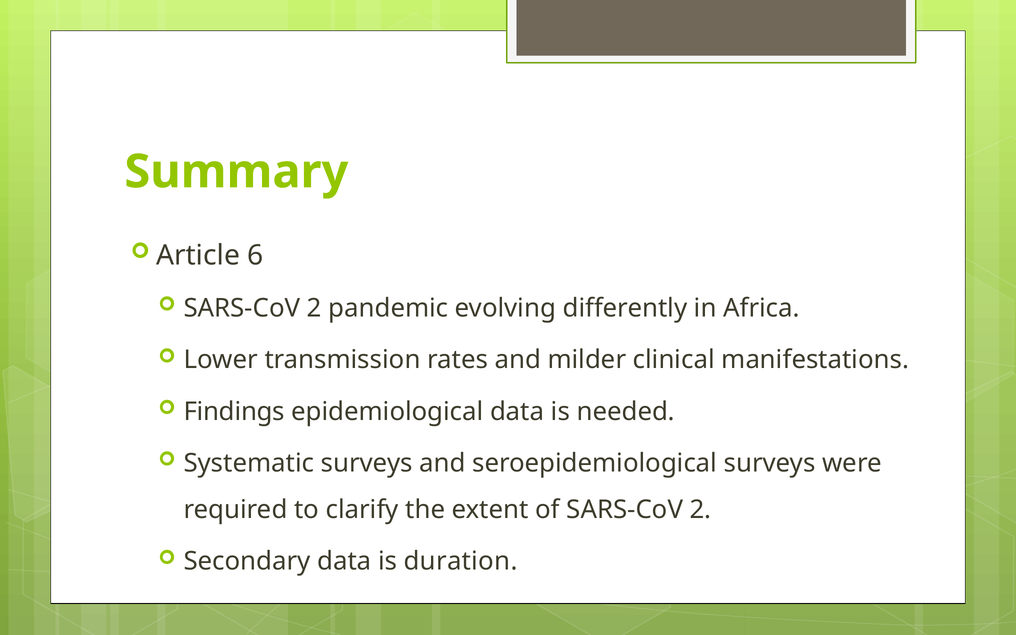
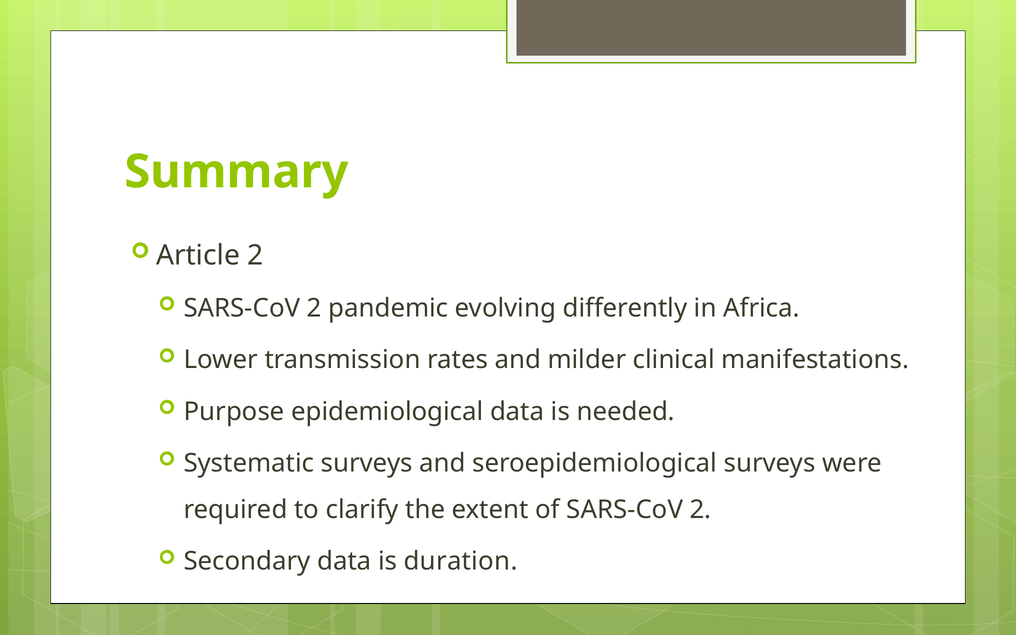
Article 6: 6 -> 2
Findings: Findings -> Purpose
